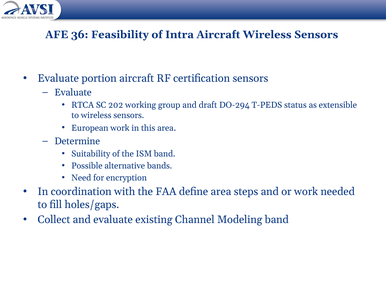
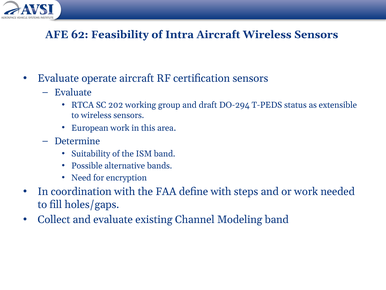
36: 36 -> 62
portion: portion -> operate
define area: area -> with
